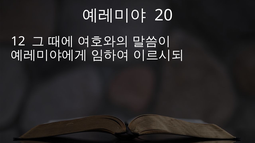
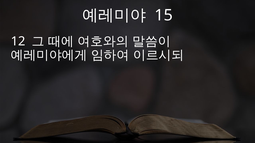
20: 20 -> 15
